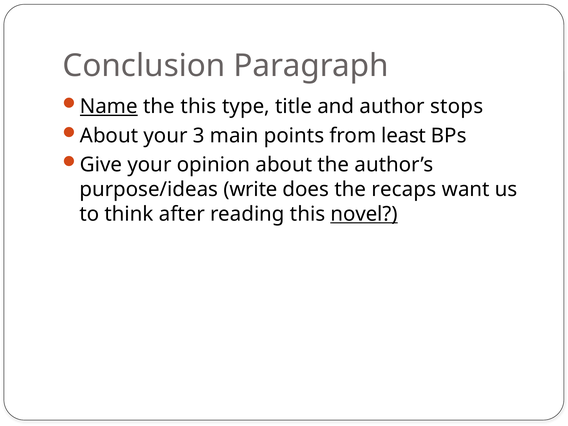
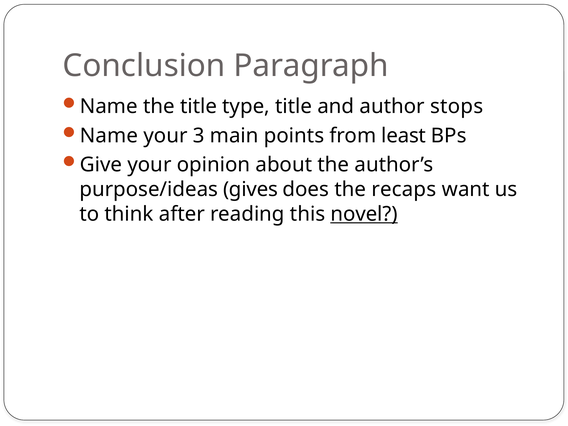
Name at (109, 107) underline: present -> none
the this: this -> title
About at (109, 136): About -> Name
write: write -> gives
